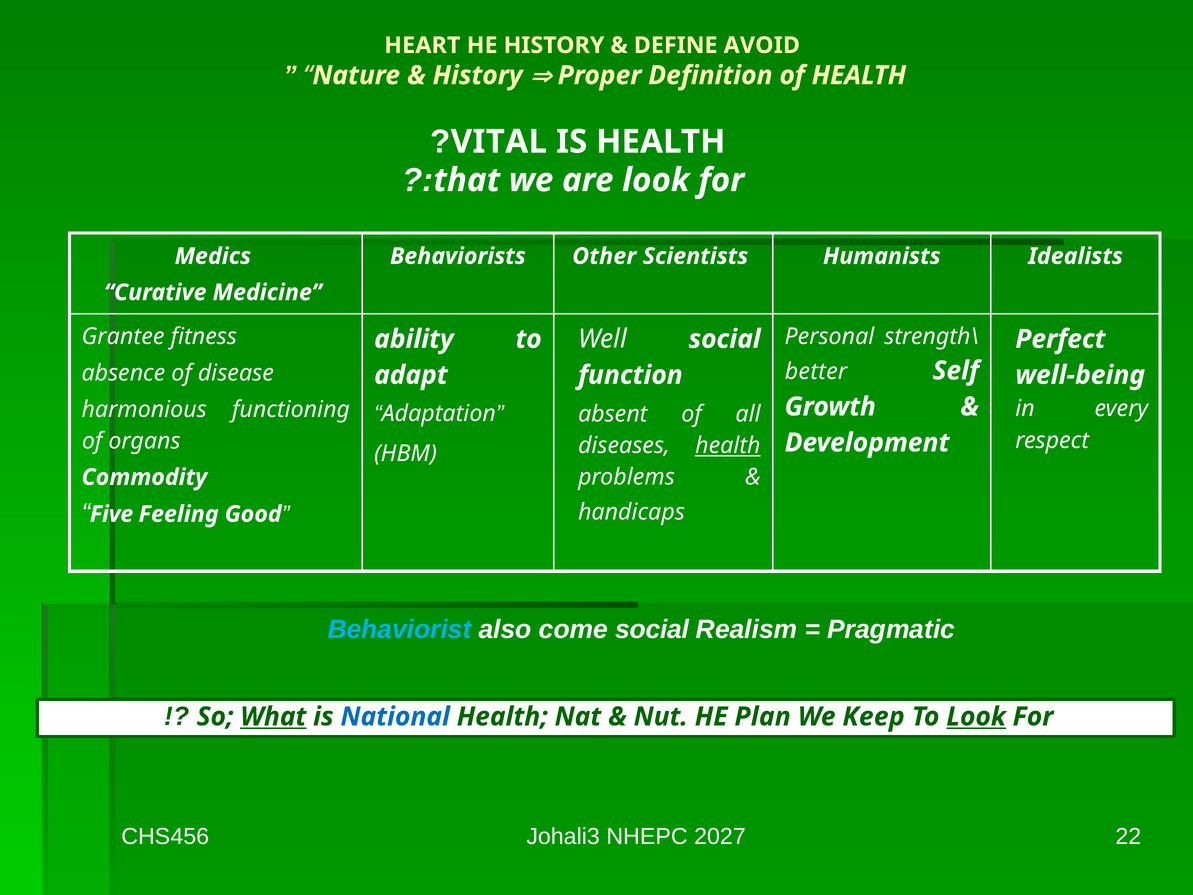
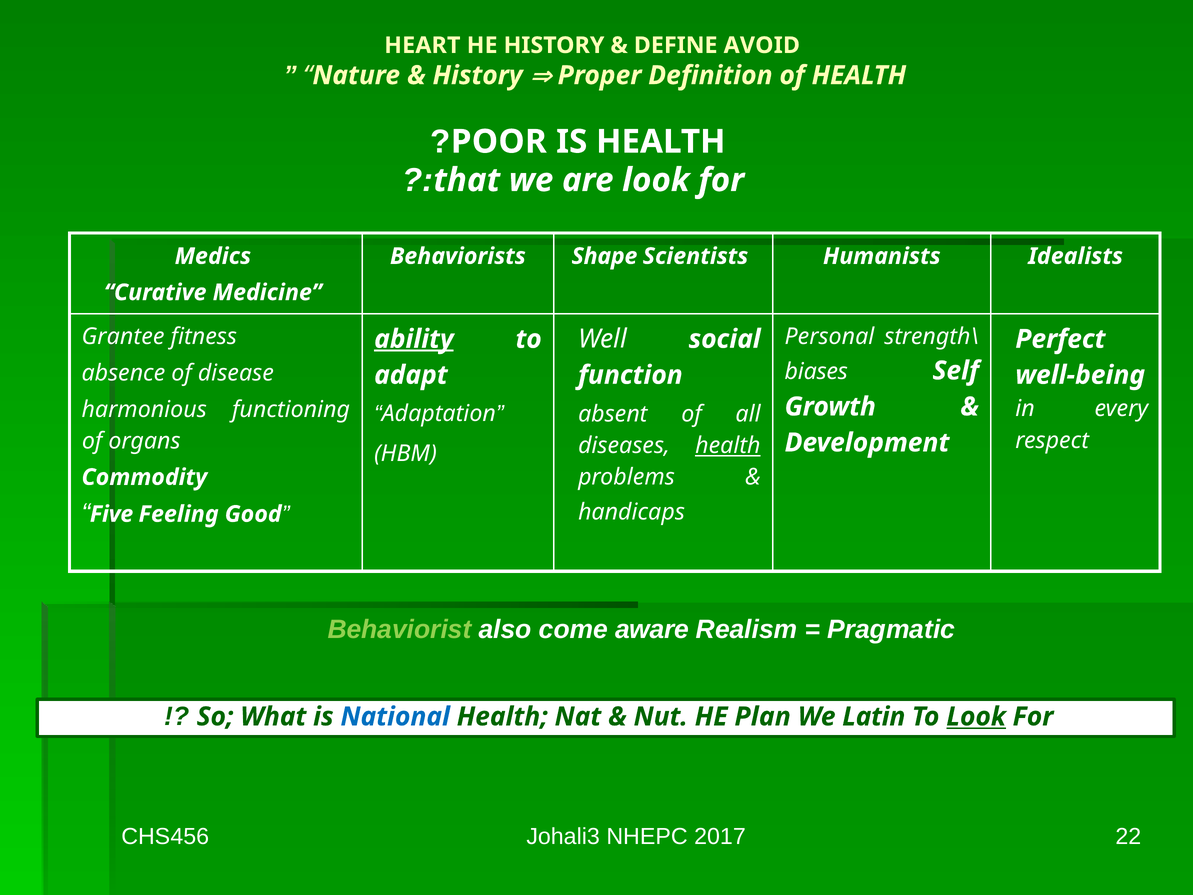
VITAL: VITAL -> POOR
Other: Other -> Shape
ability underline: none -> present
better: better -> biases
Behaviorist colour: light blue -> light green
come social: social -> aware
What underline: present -> none
Keep: Keep -> Latin
2027: 2027 -> 2017
